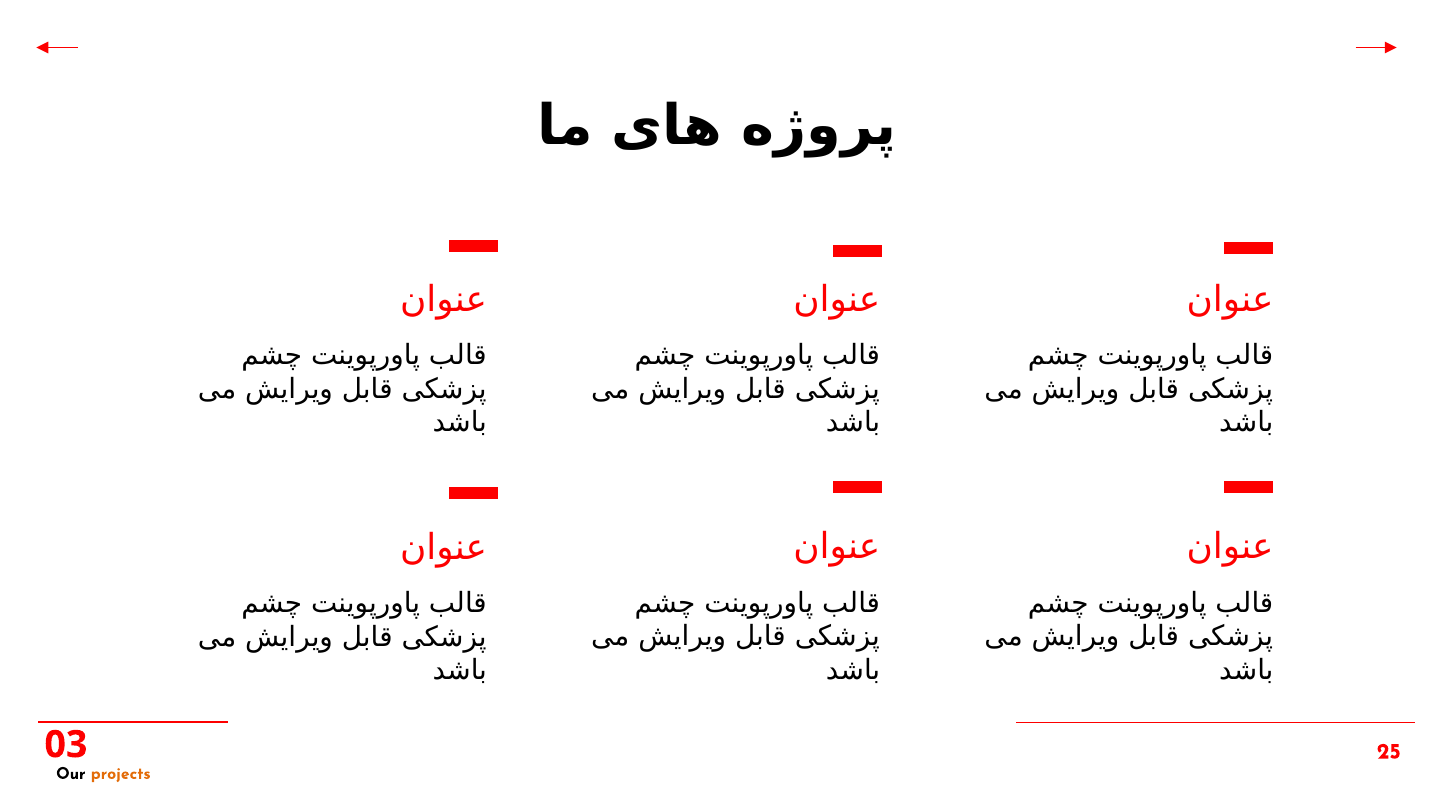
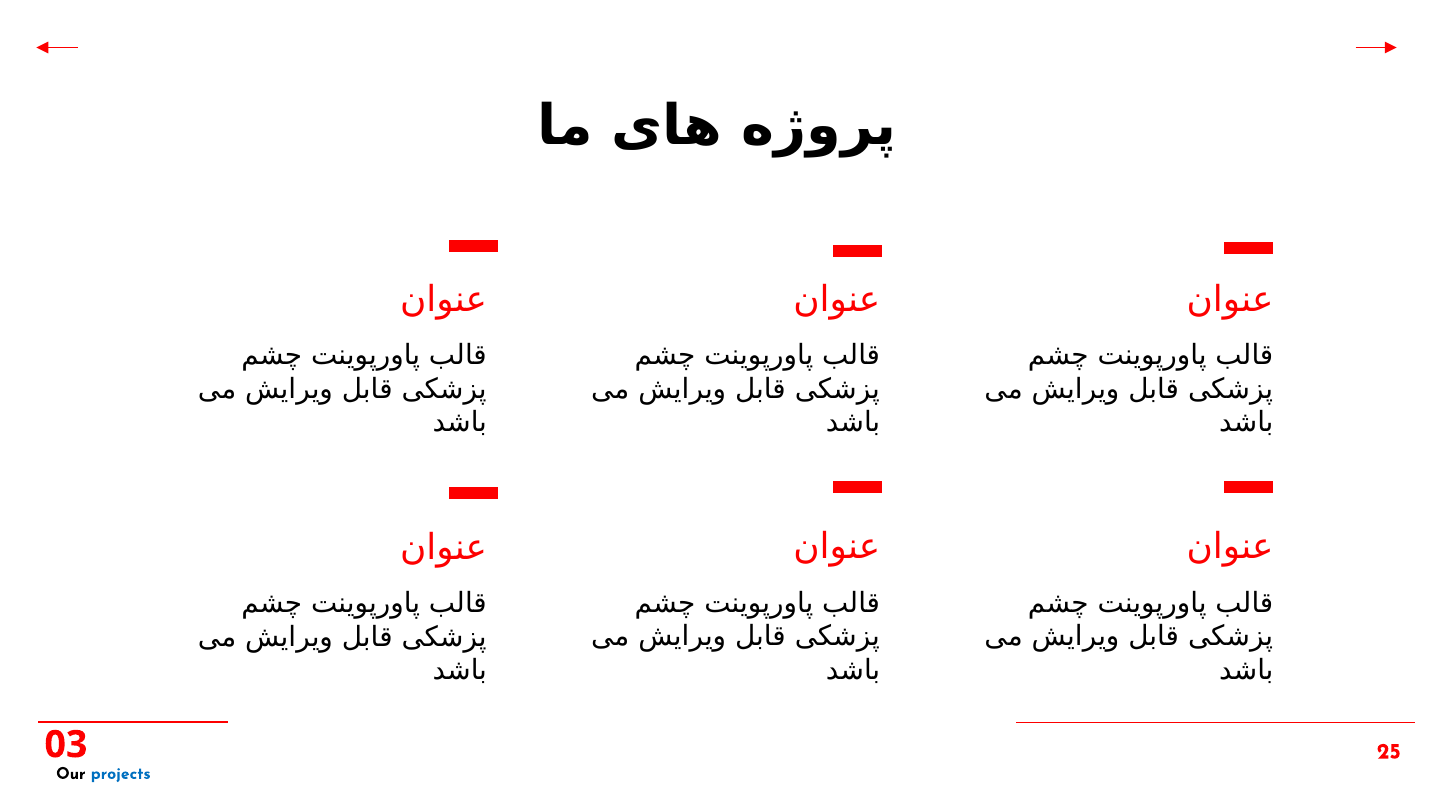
projects colour: orange -> blue
